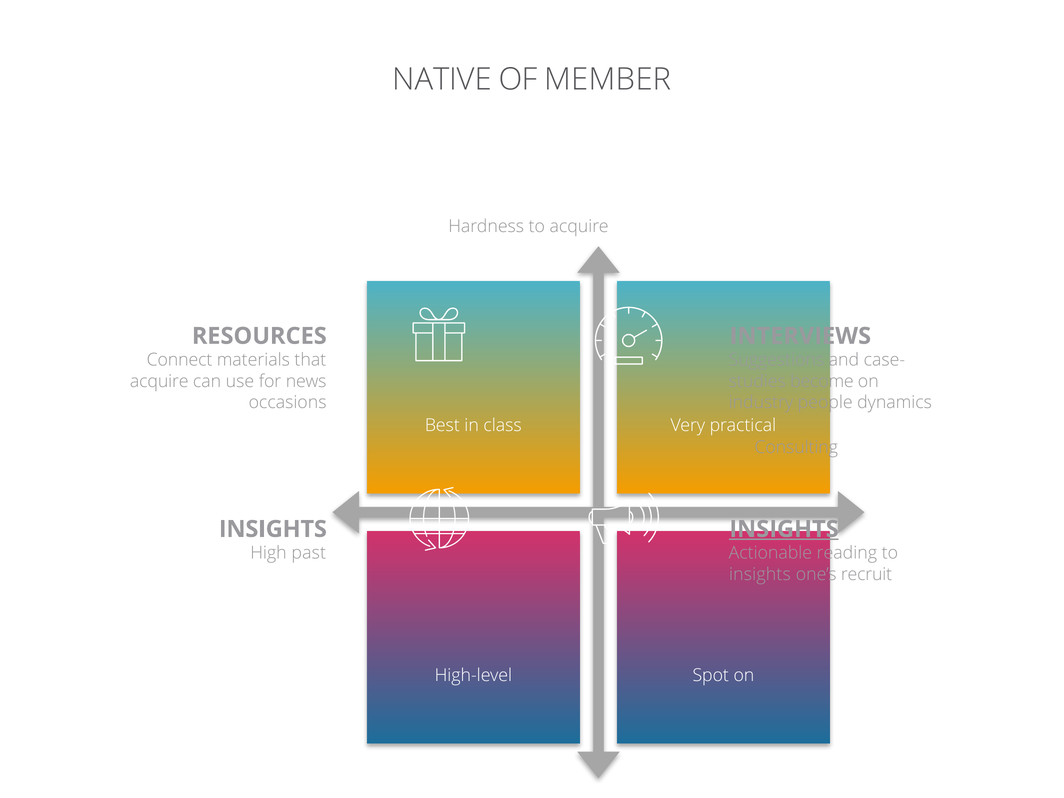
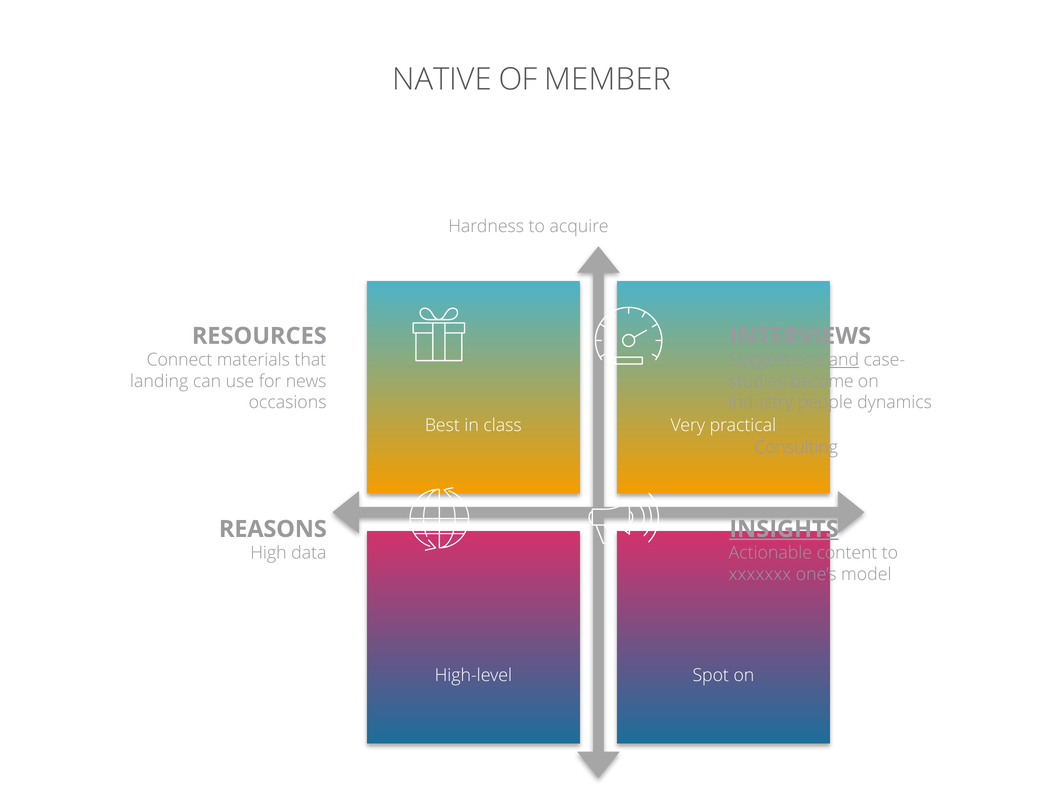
and underline: none -> present
acquire at (159, 381): acquire -> landing
INSIGHTS at (273, 529): INSIGHTS -> REASONS
past: past -> data
reading: reading -> content
insights at (760, 574): insights -> xxxxxxx
recruit: recruit -> model
